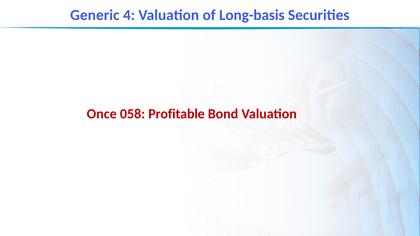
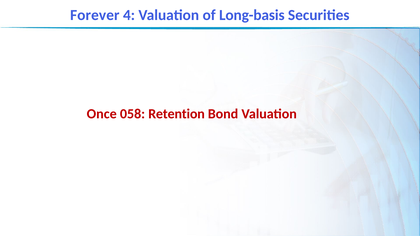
Generic: Generic -> Forever
Profitable: Profitable -> Retention
